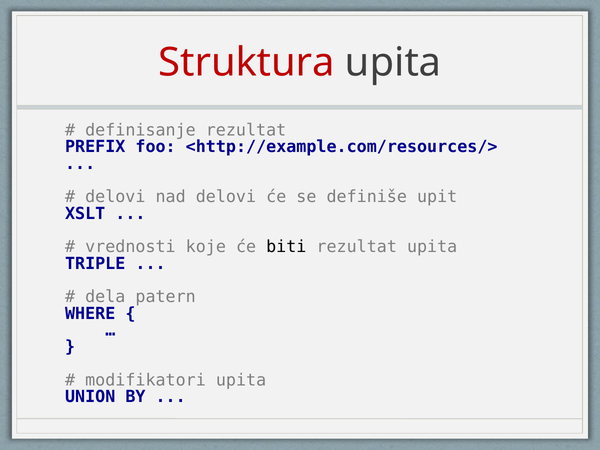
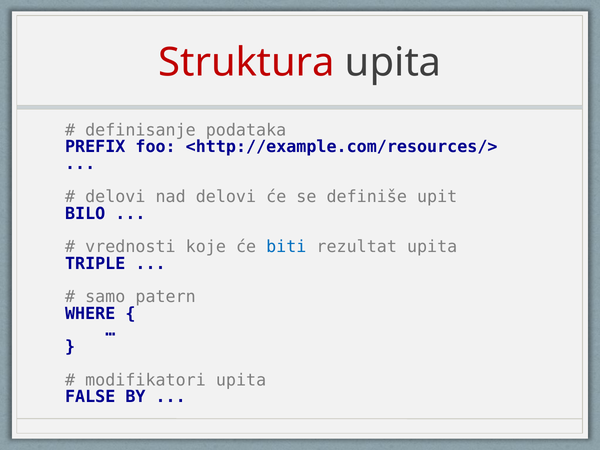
definisanje rezultat: rezultat -> podataka
XSLT: XSLT -> BILO
biti colour: black -> blue
dela: dela -> samo
UNION: UNION -> FALSE
